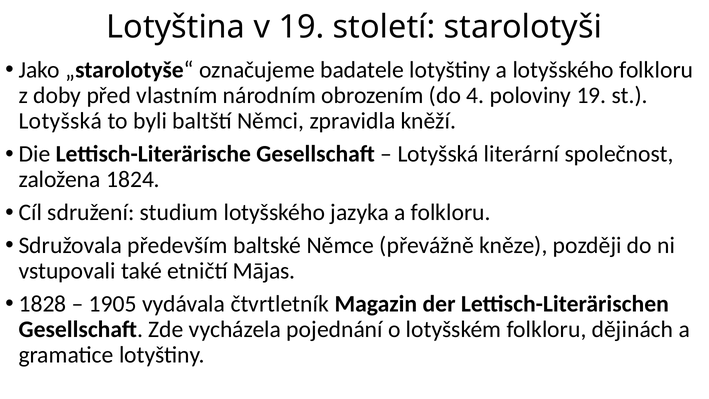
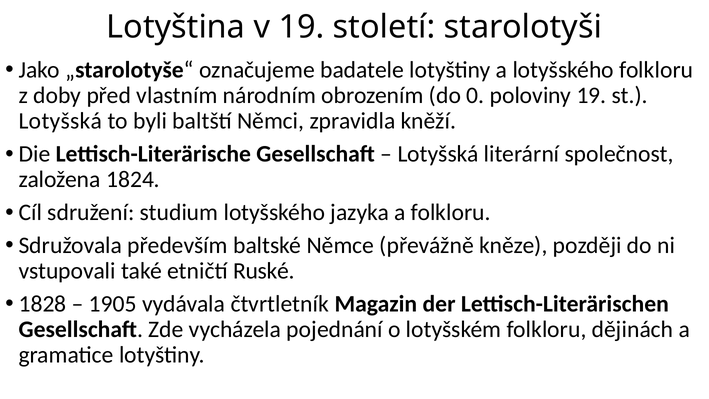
4: 4 -> 0
Mājas: Mājas -> Ruské
